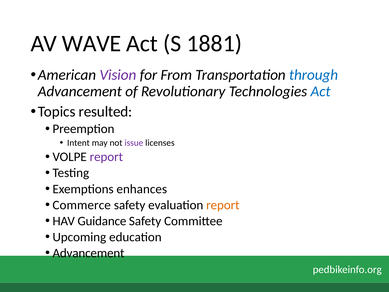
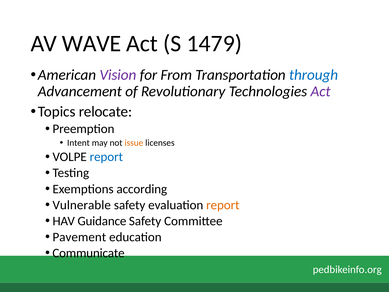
1881: 1881 -> 1479
Act at (321, 91) colour: blue -> purple
resulted: resulted -> relocate
issue colour: purple -> orange
report at (106, 157) colour: purple -> blue
enhances: enhances -> according
Commerce: Commerce -> Vulnerable
Upcoming: Upcoming -> Pavement
Advancement at (88, 253): Advancement -> Communicate
